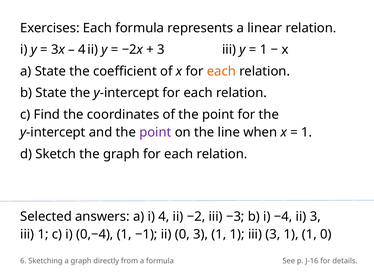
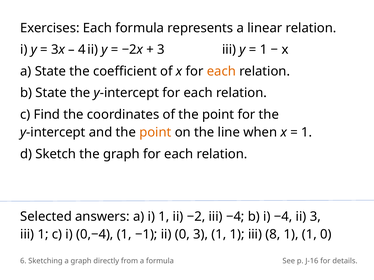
point at (155, 133) colour: purple -> orange
i 4: 4 -> 1
iii −3: −3 -> −4
iii 3: 3 -> 8
